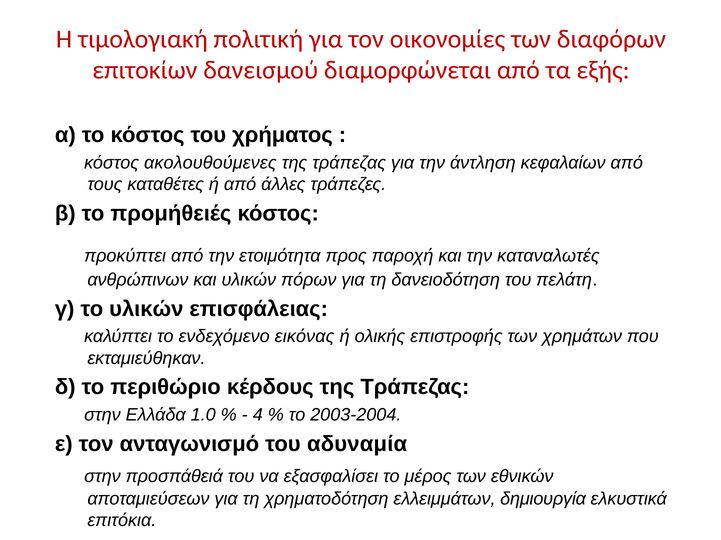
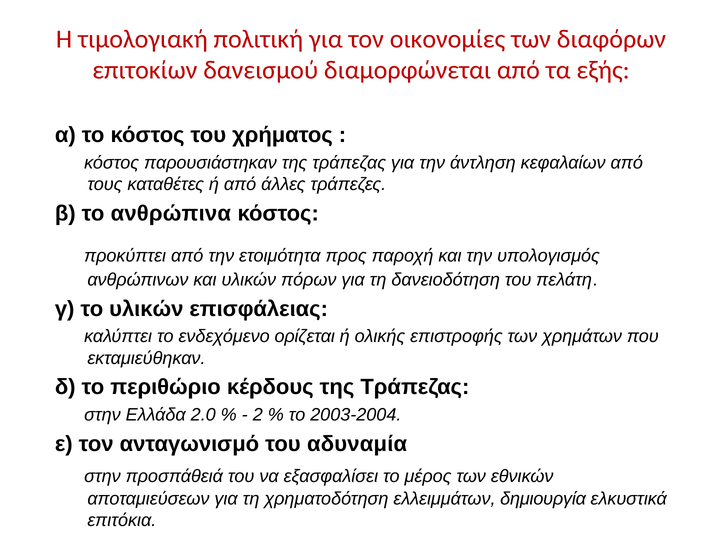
ακολουθούμενες: ακολουθούμενες -> παρουσιάστηκαν
προμήθειές: προμήθειές -> ανθρώπινα
καταναλωτές: καταναλωτές -> υπολογισμός
εικόνας: εικόνας -> ορίζεται
1.0: 1.0 -> 2.0
4: 4 -> 2
